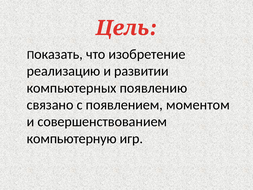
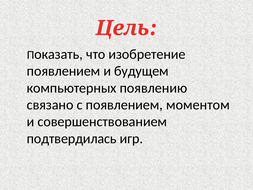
реализацию at (64, 71): реализацию -> появлением
развитии: развитии -> будущем
компьютерную: компьютерную -> подтвердилась
